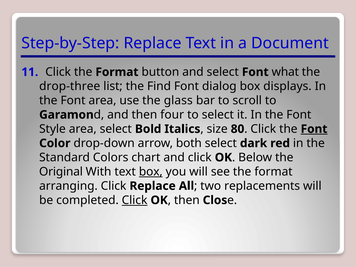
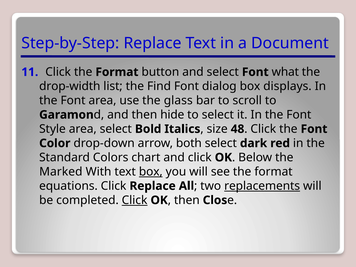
drop-three: drop-three -> drop-width
four: four -> hide
80: 80 -> 48
Font at (314, 129) underline: present -> none
Original: Original -> Marked
arranging: arranging -> equations
replacements underline: none -> present
